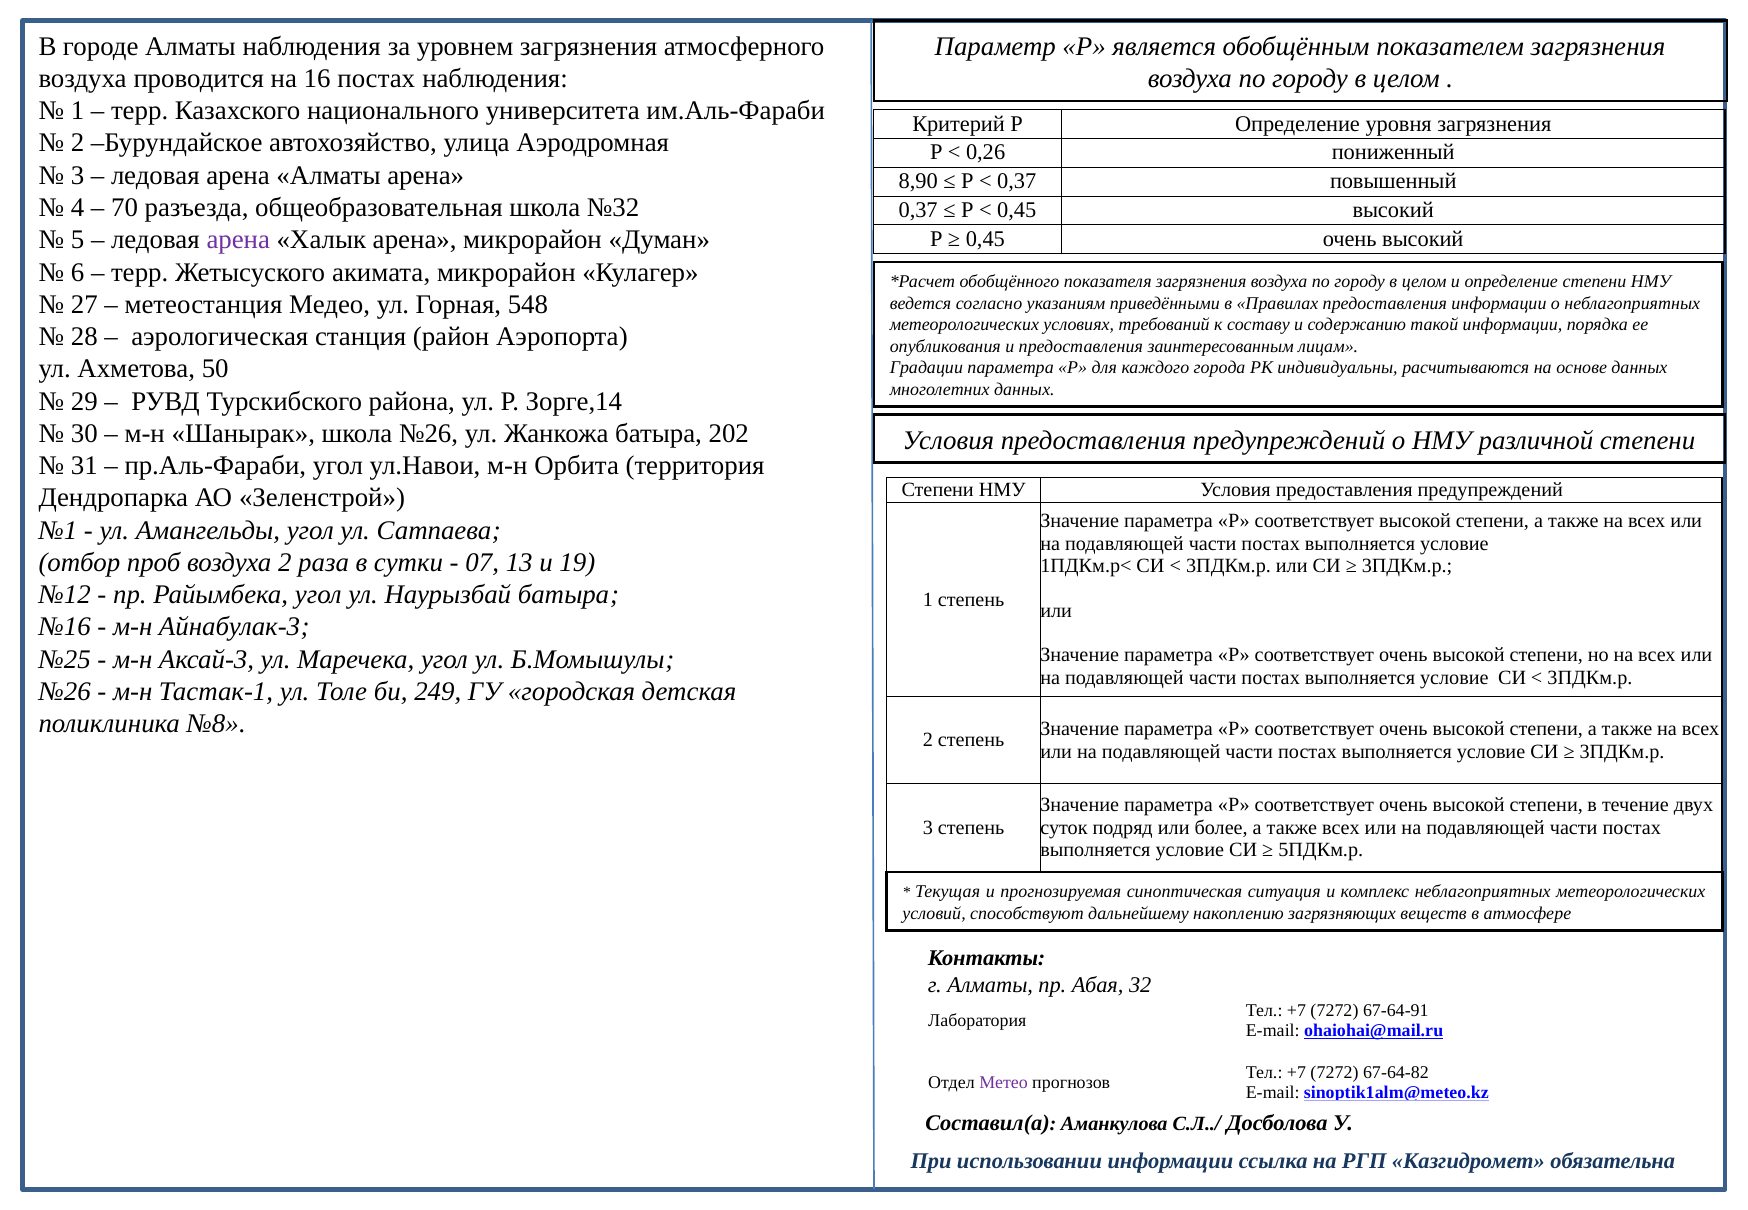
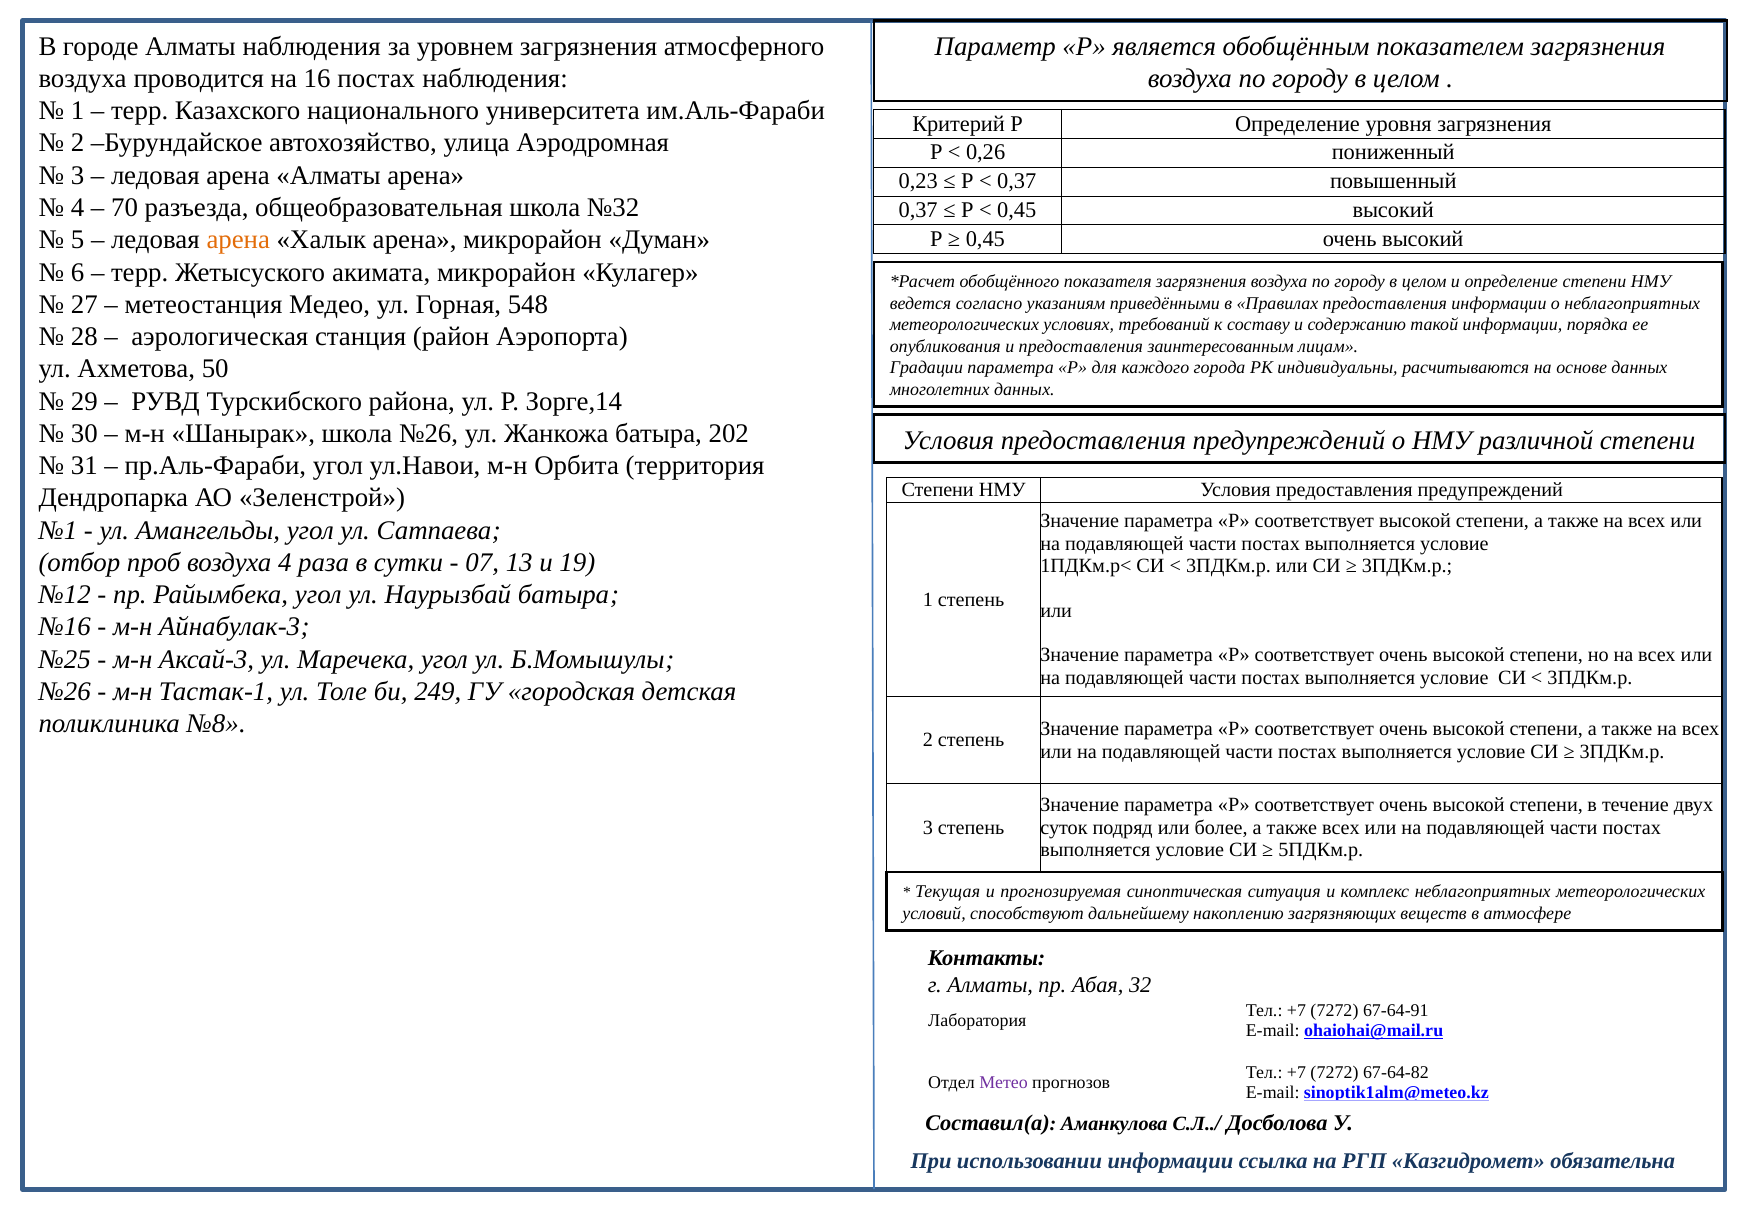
8,90: 8,90 -> 0,23
арена at (238, 240) colour: purple -> orange
воздуха 2: 2 -> 4
